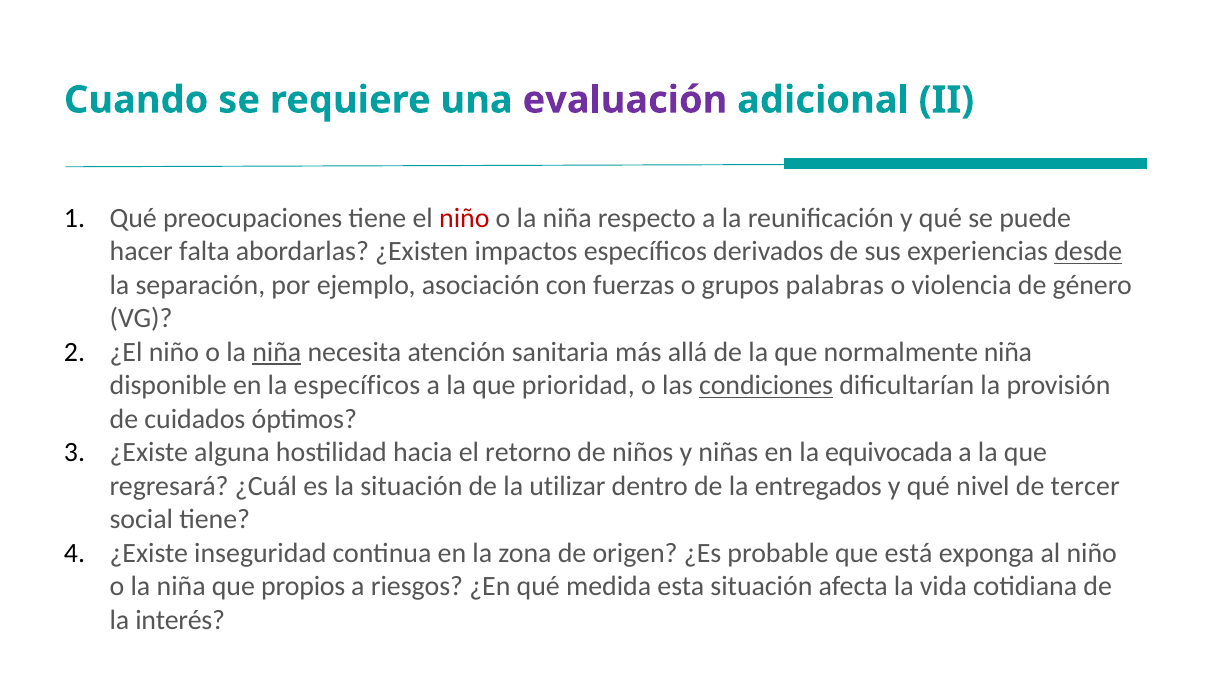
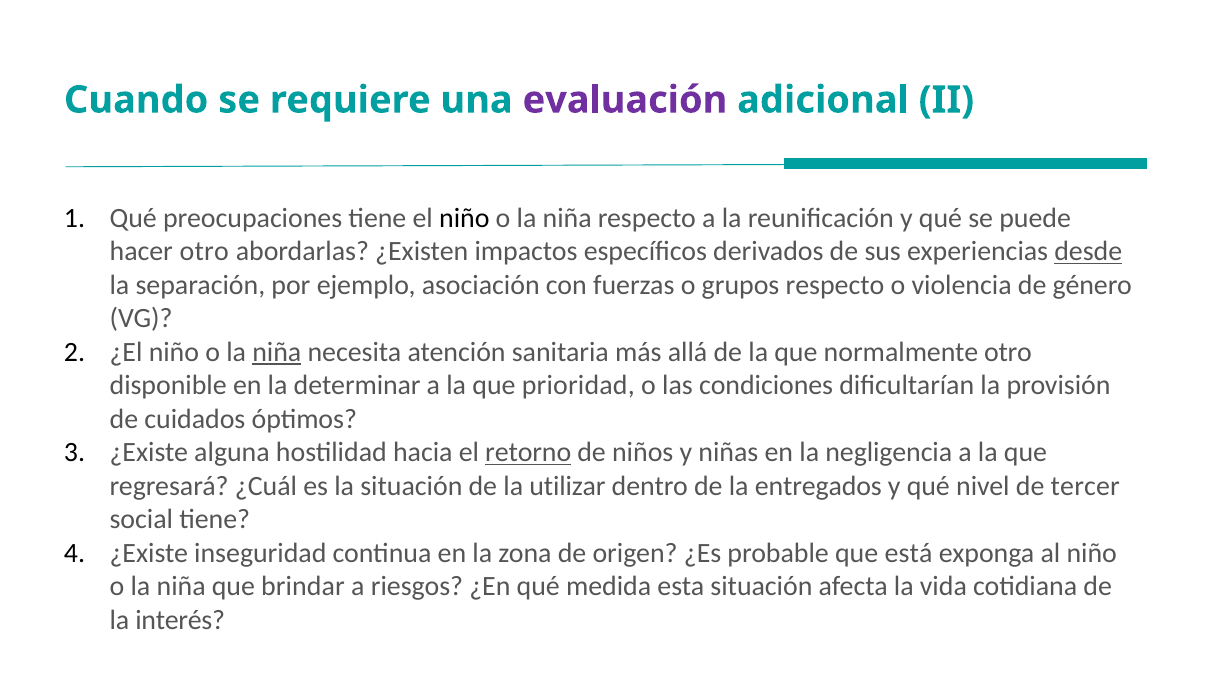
niño at (464, 218) colour: red -> black
hacer falta: falta -> otro
grupos palabras: palabras -> respecto
normalmente niña: niña -> otro
la específicos: específicos -> determinar
condiciones underline: present -> none
retorno underline: none -> present
equivocada: equivocada -> negligencia
propios: propios -> brindar
